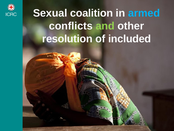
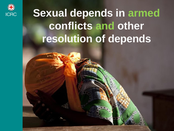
Sexual coalition: coalition -> depends
armed colour: light blue -> light green
of included: included -> depends
